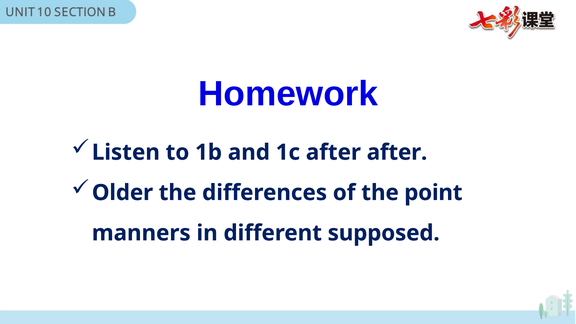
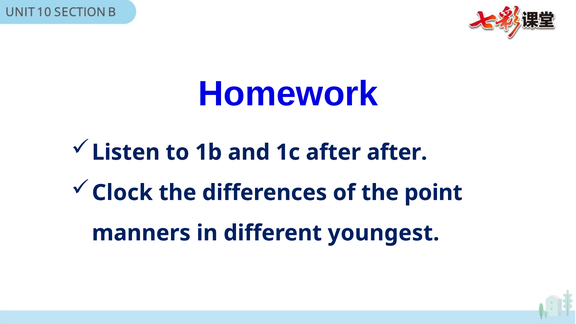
Older: Older -> Clock
supposed: supposed -> youngest
